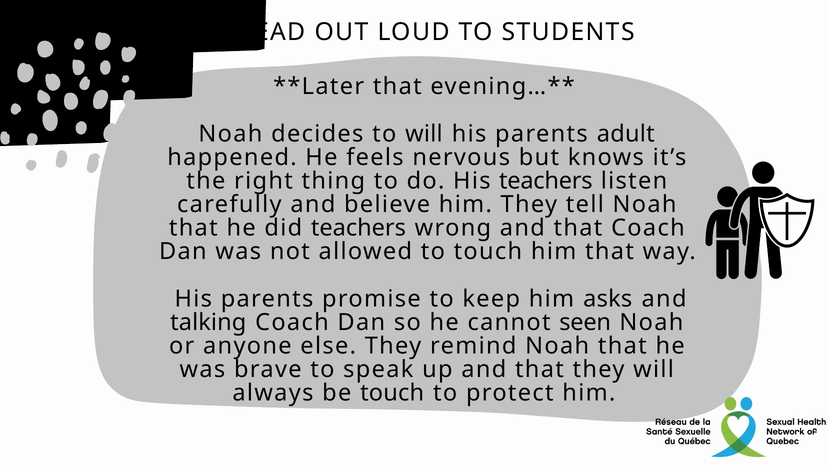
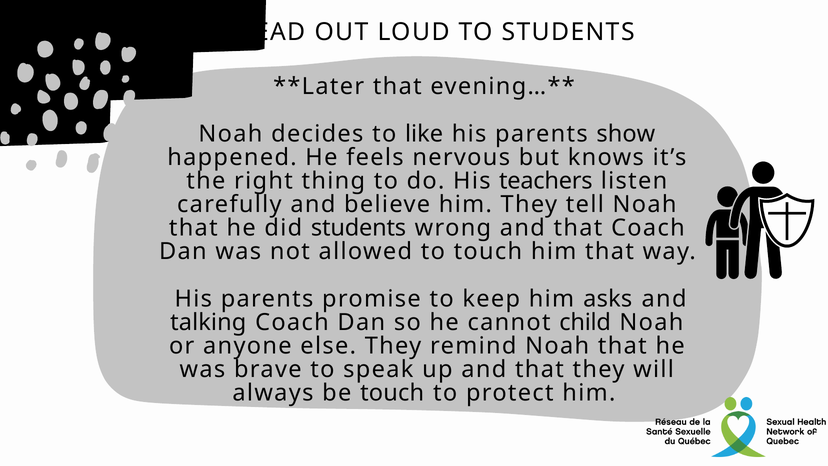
to will: will -> like
adult: adult -> show
did teachers: teachers -> students
seen: seen -> child
